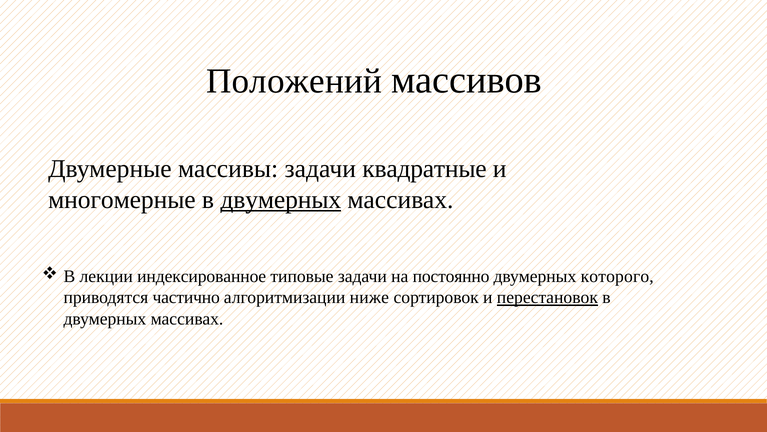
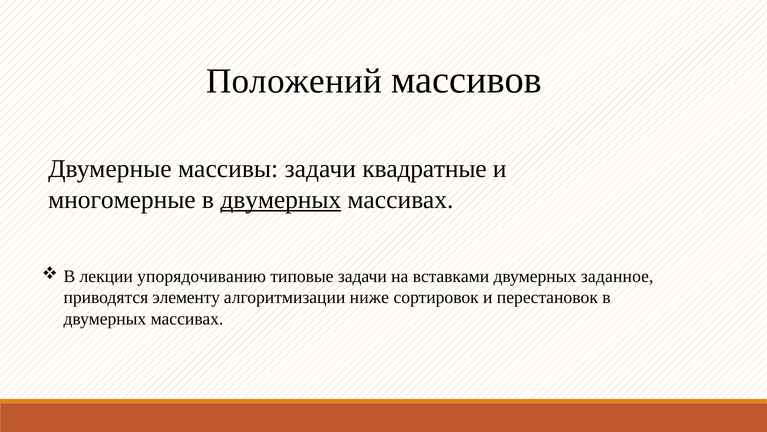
индексированное: индексированное -> упорядочиванию
постоянно: постоянно -> вставками
которого: которого -> заданное
частично: частично -> элементу
перестановок underline: present -> none
